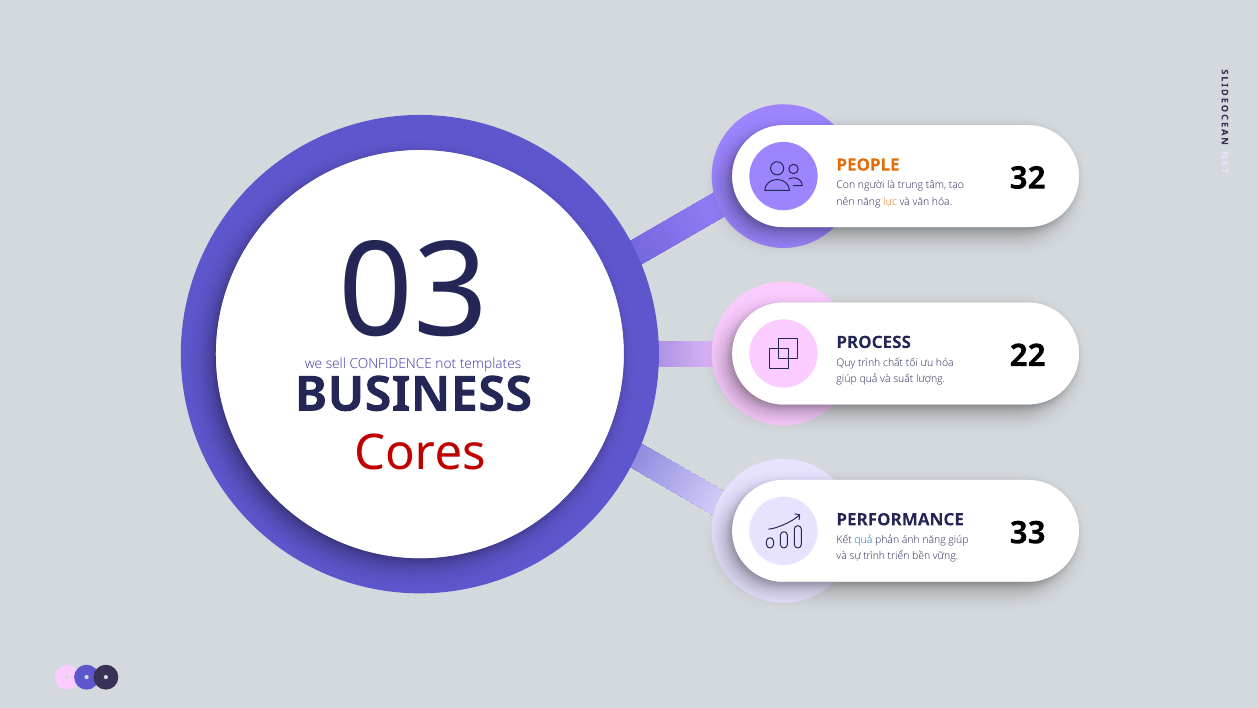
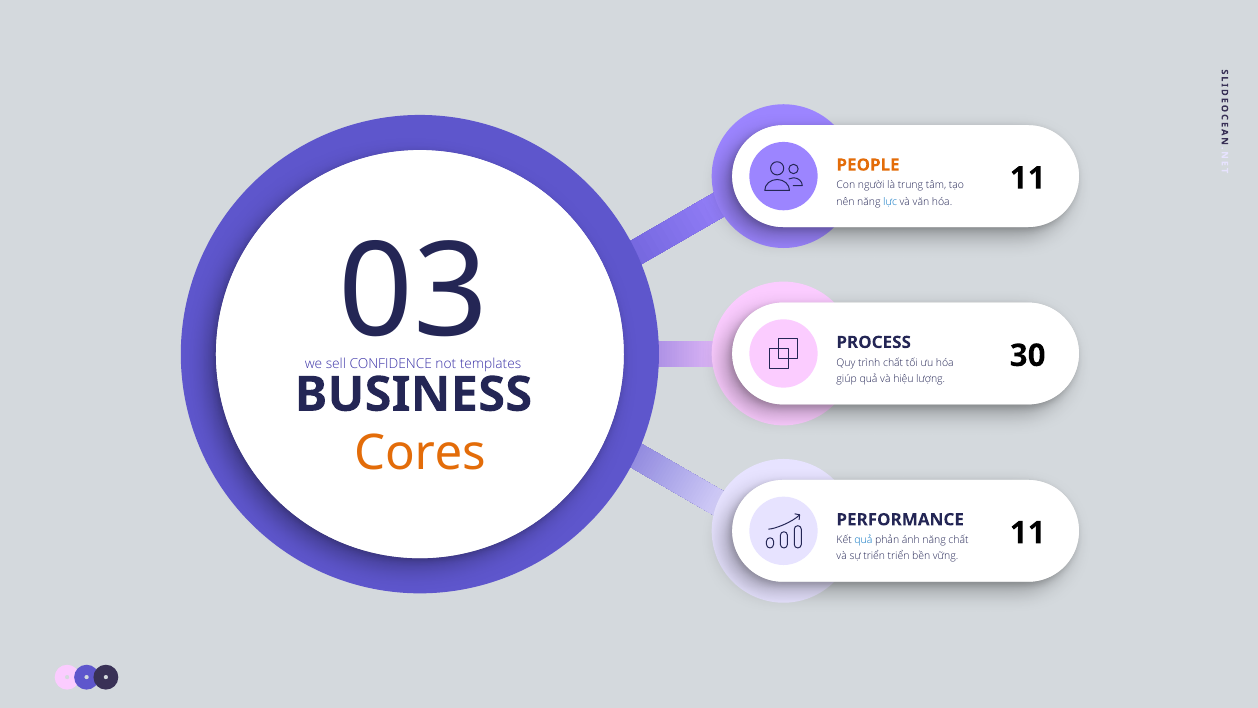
lực colour: orange -> blue
hóa 32: 32 -> 11
suất: suất -> hiệu
22: 22 -> 30
Cores colour: red -> orange
năng giúp: giúp -> chất
sự trình: trình -> triển
vững 33: 33 -> 11
